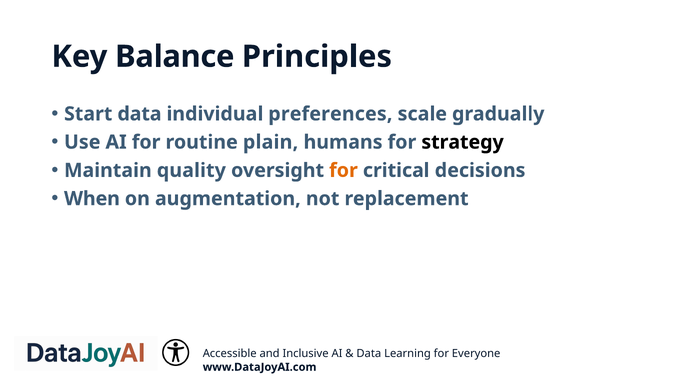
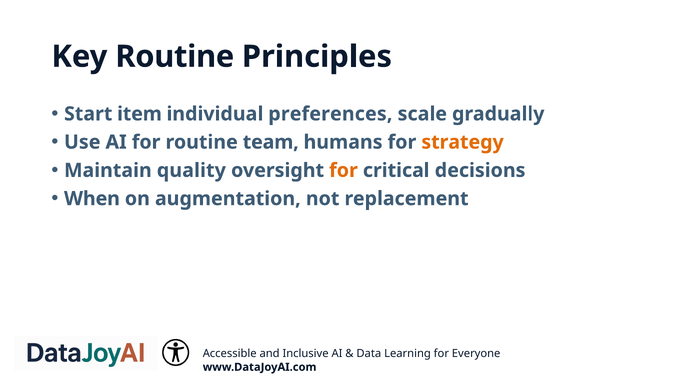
Key Balance: Balance -> Routine
Start data: data -> item
plain: plain -> team
strategy colour: black -> orange
